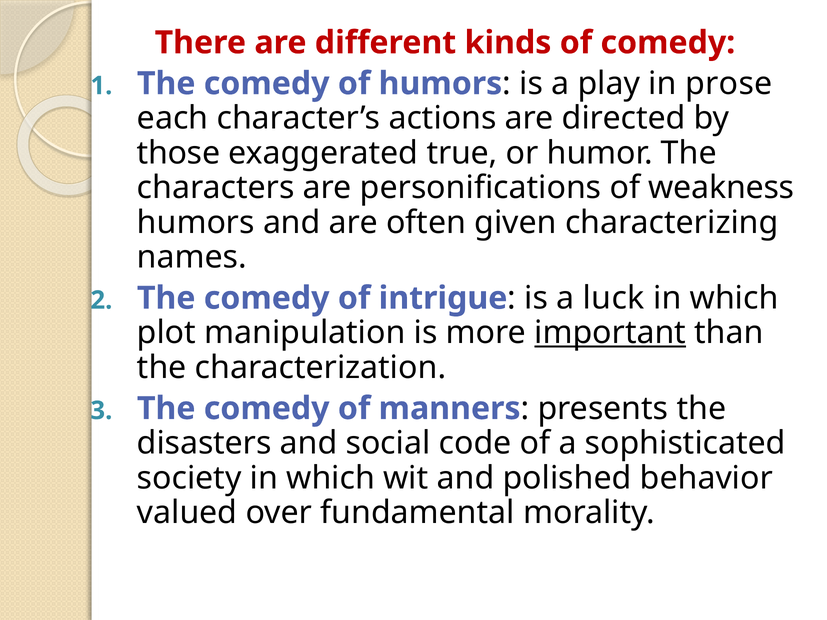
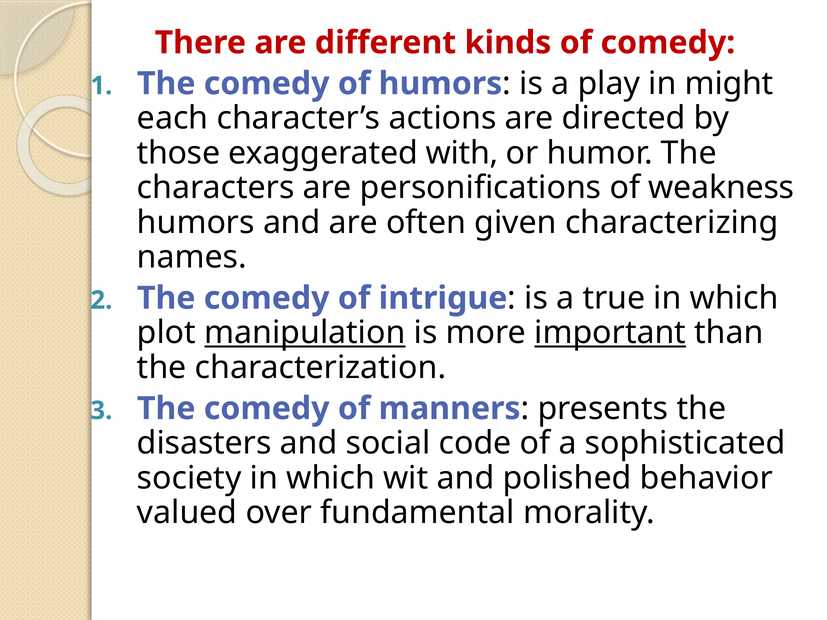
prose: prose -> might
true: true -> with
luck: luck -> true
manipulation underline: none -> present
